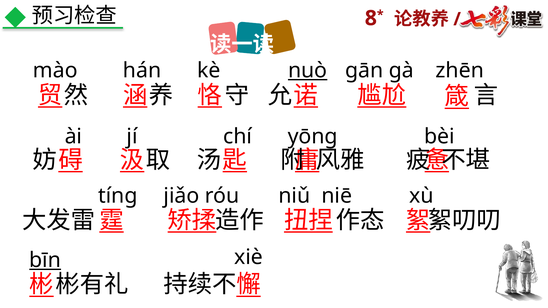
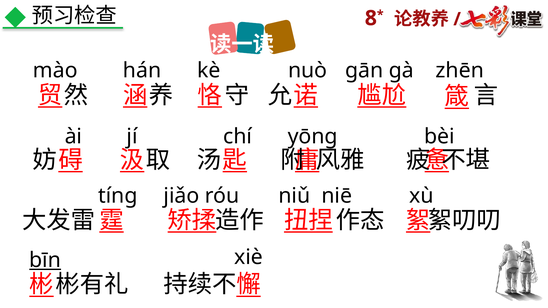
nuò underline: present -> none
